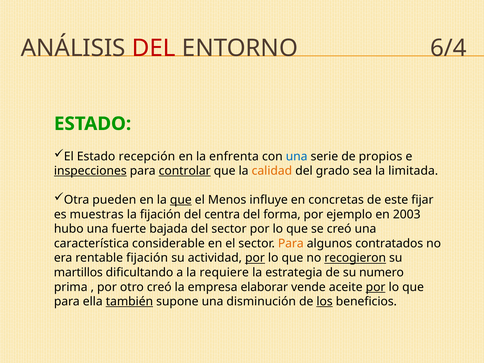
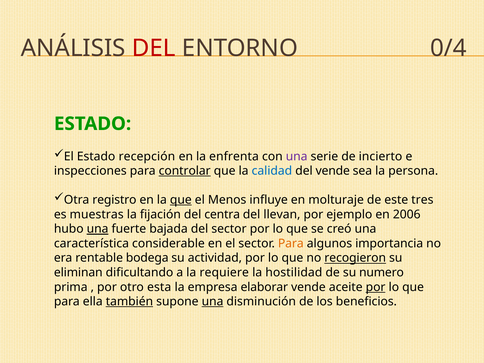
6/4: 6/4 -> 0/4
una at (297, 156) colour: blue -> purple
propios: propios -> incierto
inspecciones underline: present -> none
calidad colour: orange -> blue
del grado: grado -> vende
limitada: limitada -> persona
pueden: pueden -> registro
concretas: concretas -> molturaje
fijar: fijar -> tres
forma: forma -> llevan
2003: 2003 -> 2006
una at (98, 229) underline: none -> present
contratados: contratados -> importancia
rentable fijación: fijación -> bodega
por at (255, 258) underline: present -> none
martillos: martillos -> eliminan
estrategia: estrategia -> hostilidad
otro creó: creó -> esta
una at (213, 302) underline: none -> present
los underline: present -> none
